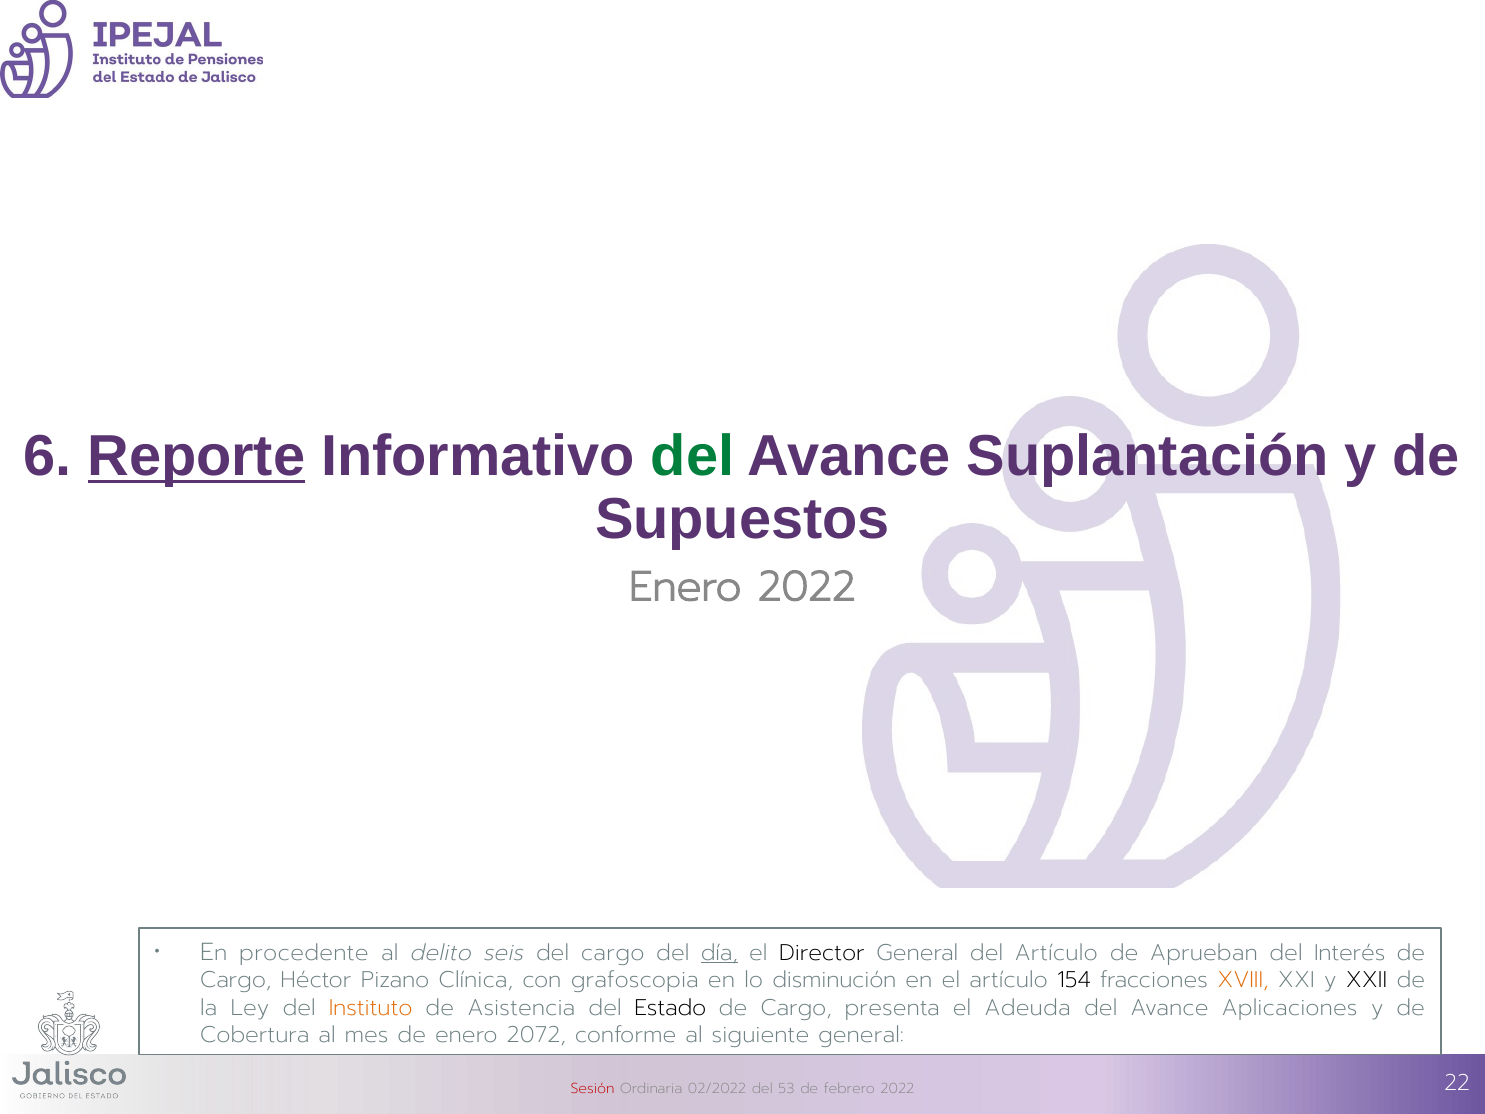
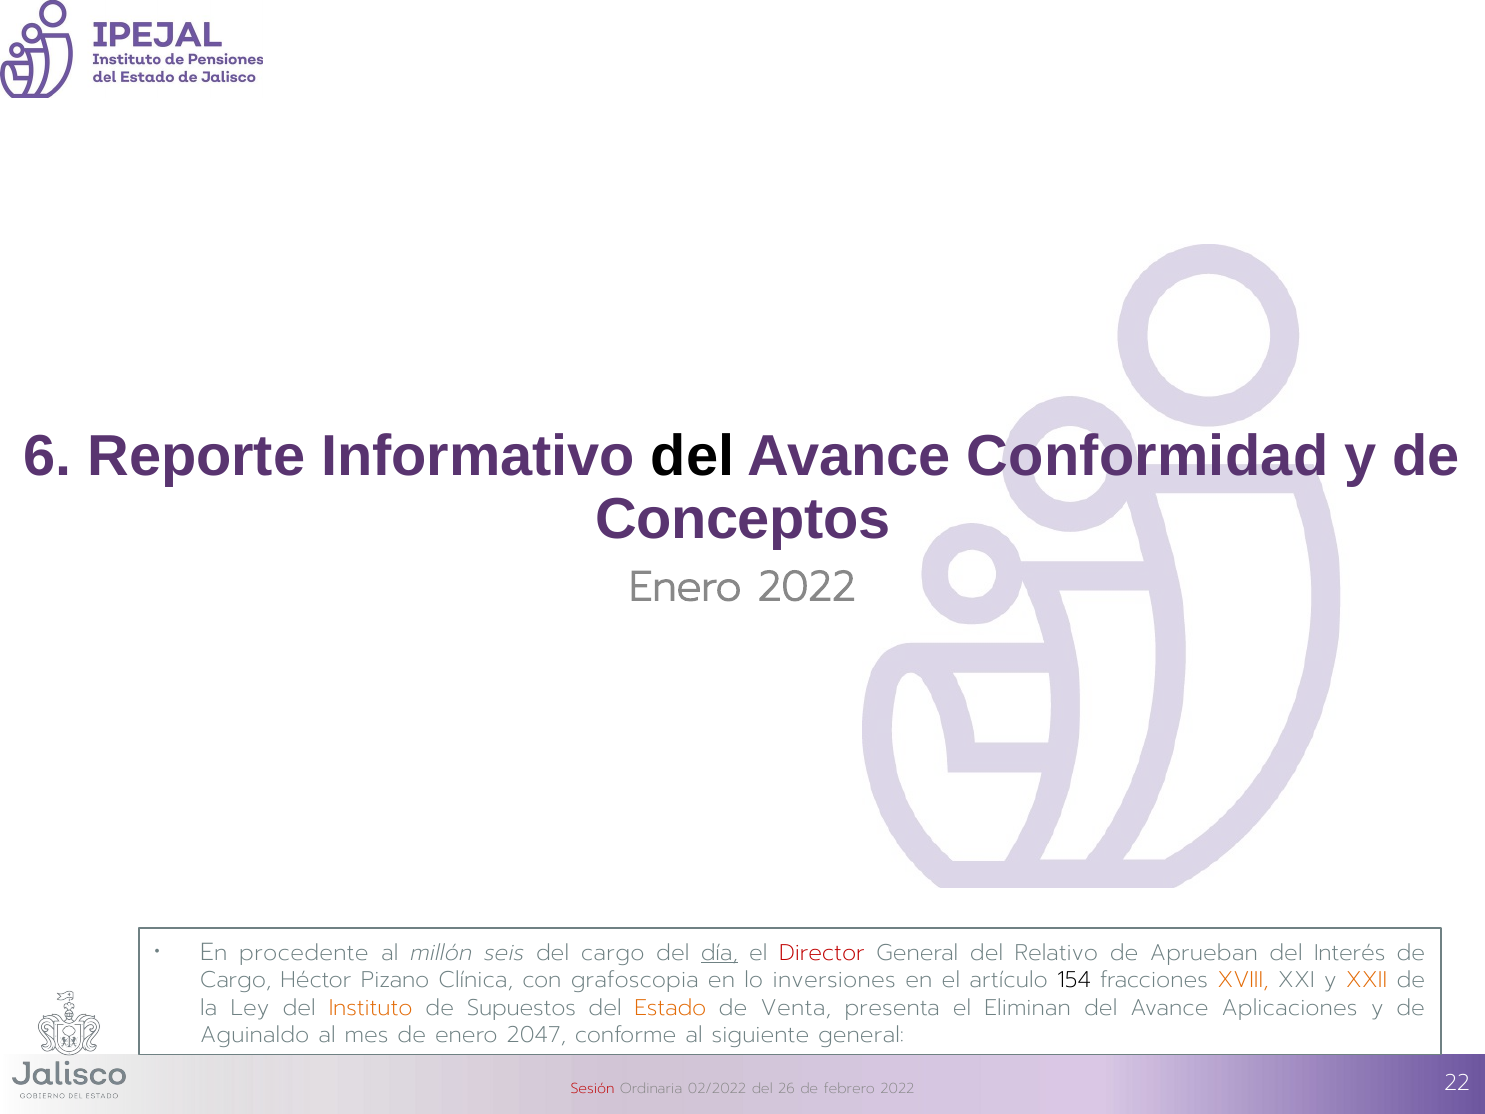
Reporte underline: present -> none
del at (692, 457) colour: green -> black
Suplantación: Suplantación -> Conformidad
Supuestos: Supuestos -> Conceptos
delito: delito -> millón
Director colour: black -> red
del Artículo: Artículo -> Relativo
disminución: disminución -> inversiones
XXII colour: black -> orange
Asistencia: Asistencia -> Supuestos
Estado colour: black -> orange
Cargo at (796, 1008): Cargo -> Venta
Adeuda: Adeuda -> Eliminan
Cobertura: Cobertura -> Aguinaldo
2072: 2072 -> 2047
53: 53 -> 26
